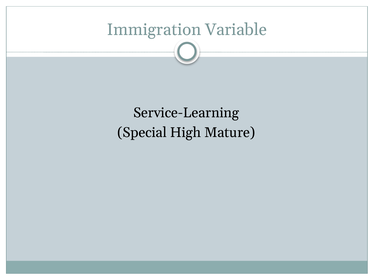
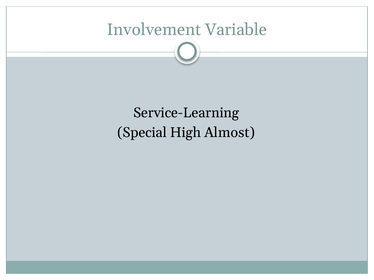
Immigration: Immigration -> Involvement
Mature: Mature -> Almost
